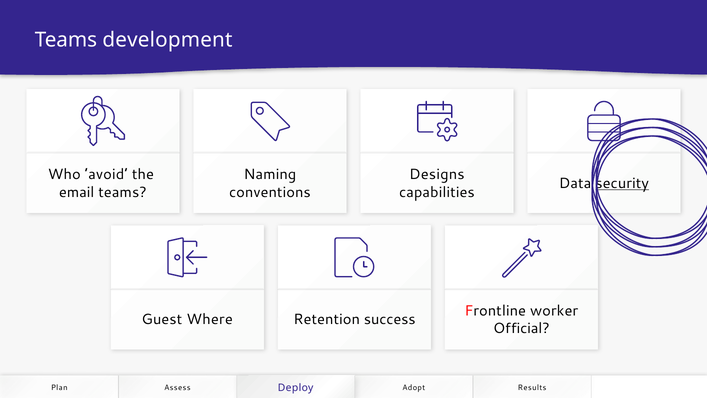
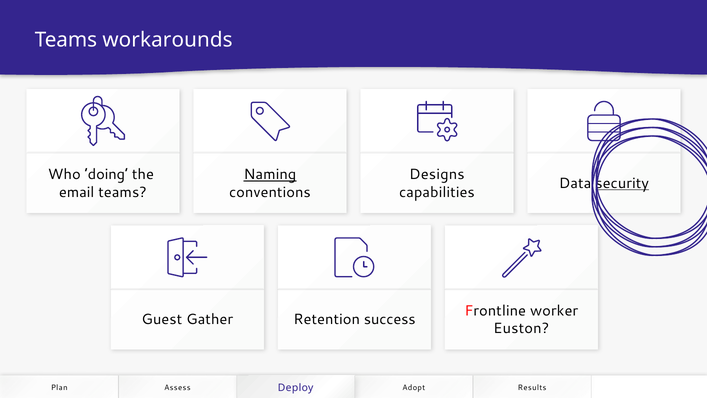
development: development -> workarounds
’avoid: ’avoid -> ’doing
Naming underline: none -> present
Where: Where -> Gather
Official: Official -> Euston
